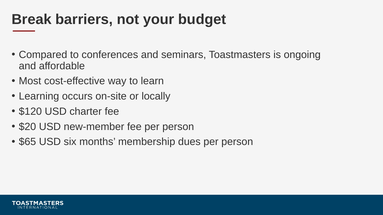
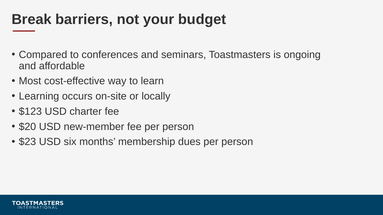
$120: $120 -> $123
$65: $65 -> $23
